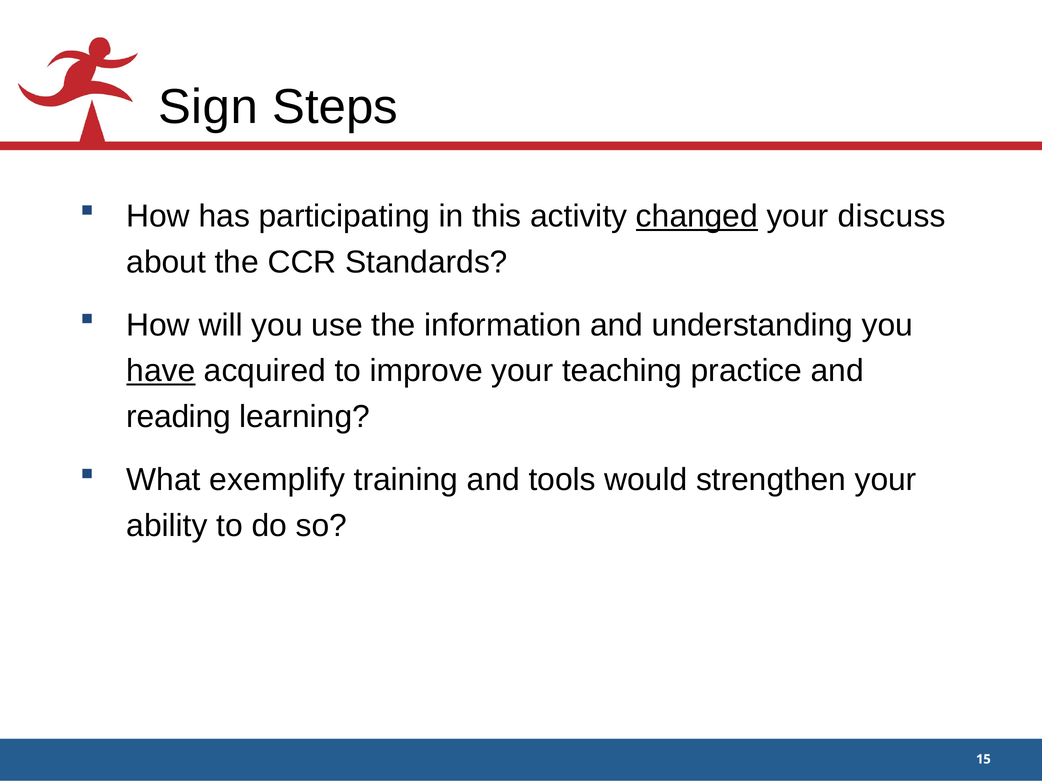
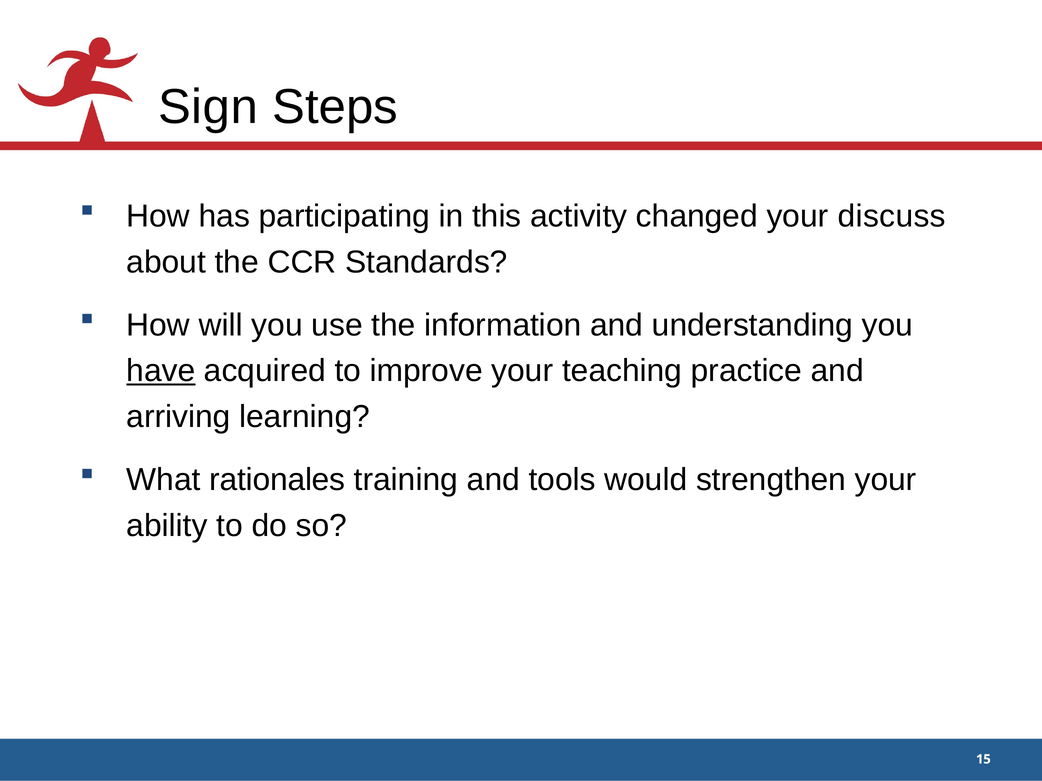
changed underline: present -> none
reading: reading -> arriving
exemplify: exemplify -> rationales
